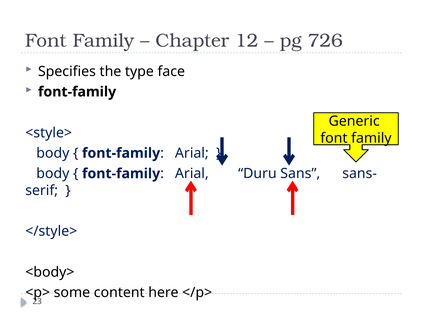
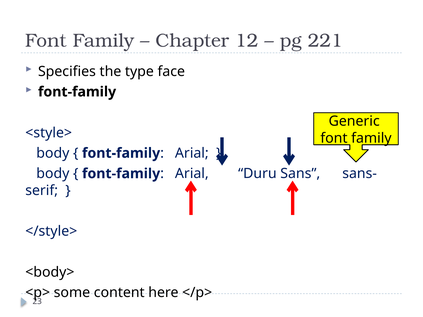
726: 726 -> 221
